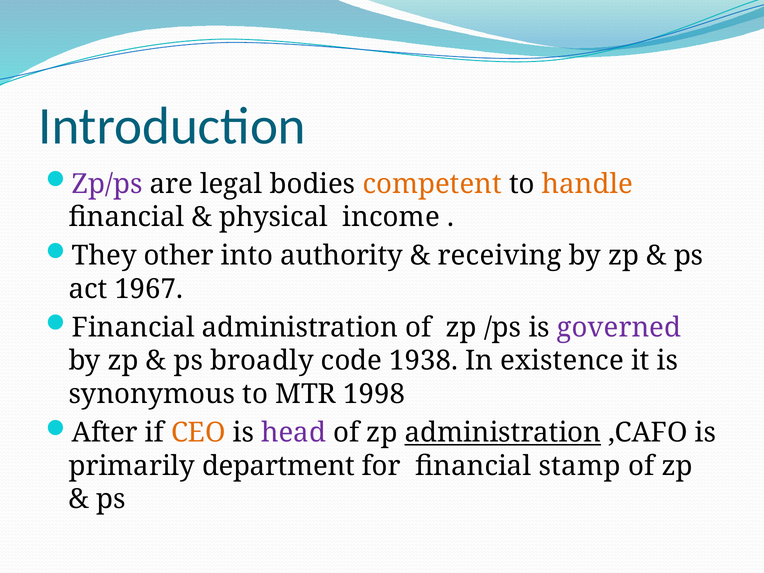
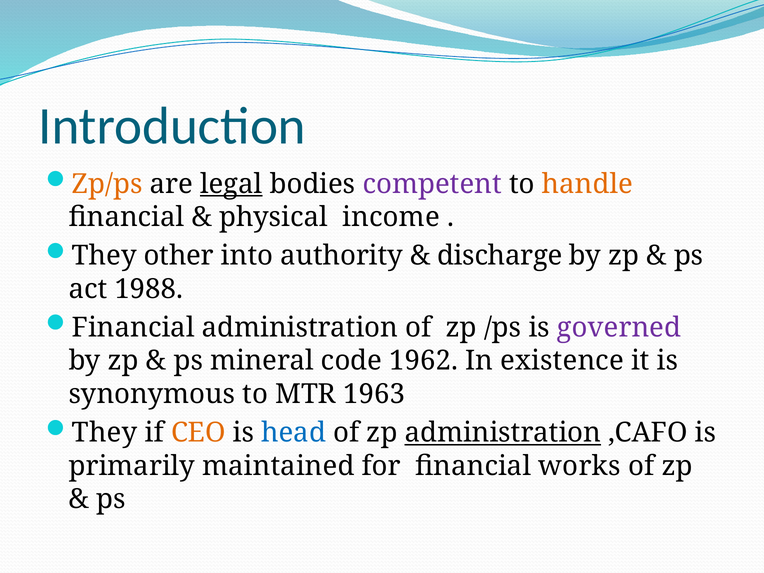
Zp/ps colour: purple -> orange
legal underline: none -> present
competent colour: orange -> purple
receiving: receiving -> discharge
1967: 1967 -> 1988
broadly: broadly -> mineral
1938: 1938 -> 1962
1998: 1998 -> 1963
After at (105, 433): After -> They
head colour: purple -> blue
department: department -> maintained
stamp: stamp -> works
